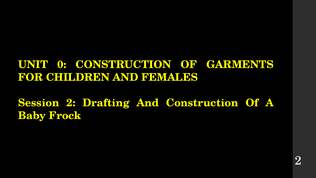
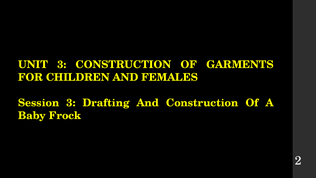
UNIT 0: 0 -> 3
Session 2: 2 -> 3
